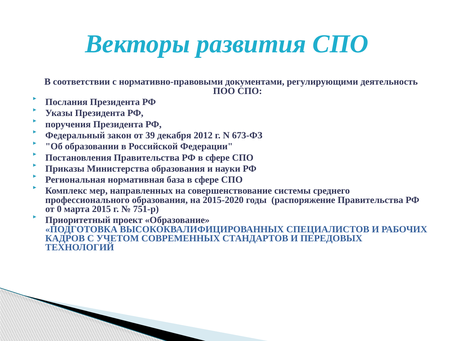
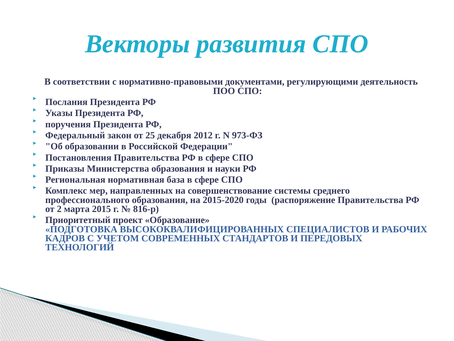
39: 39 -> 25
673-ФЗ: 673-ФЗ -> 973-ФЗ
0: 0 -> 2
751-р: 751-р -> 816-р
